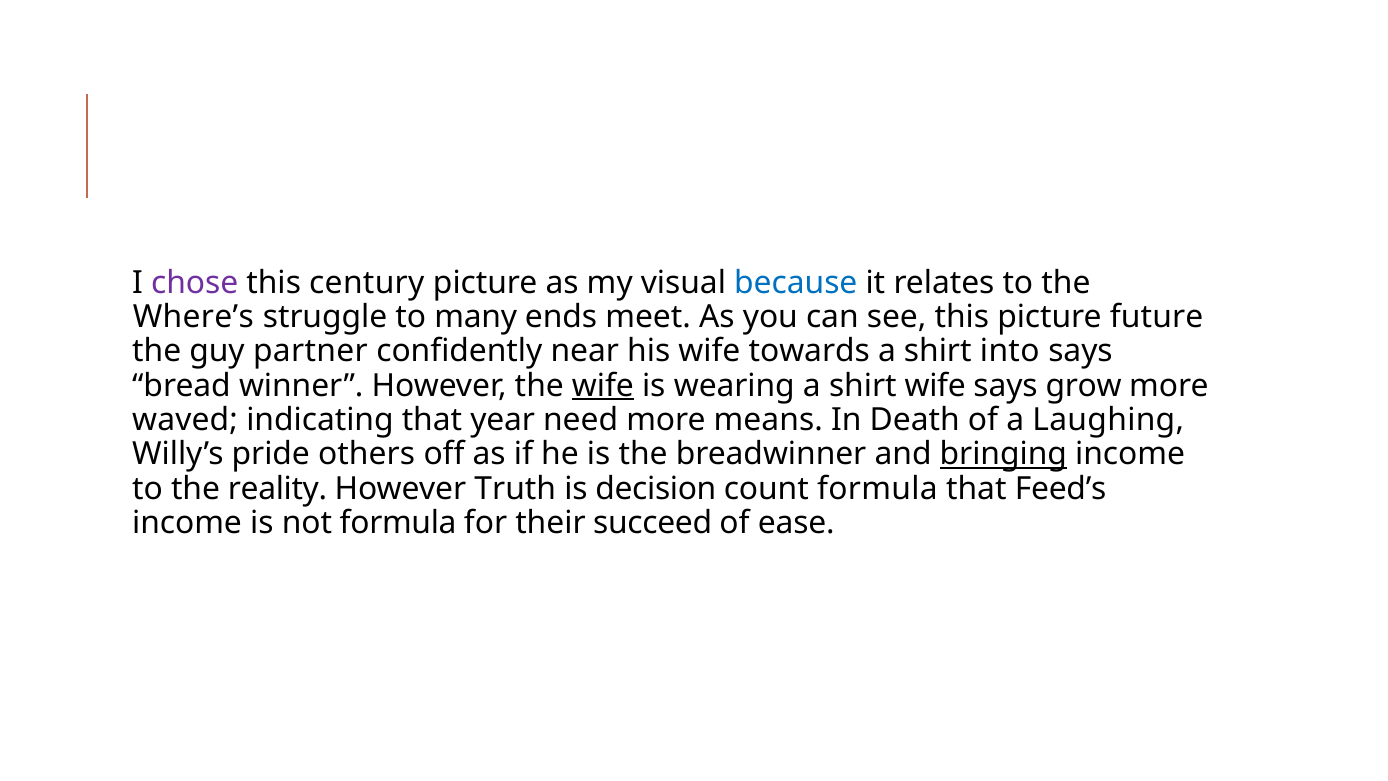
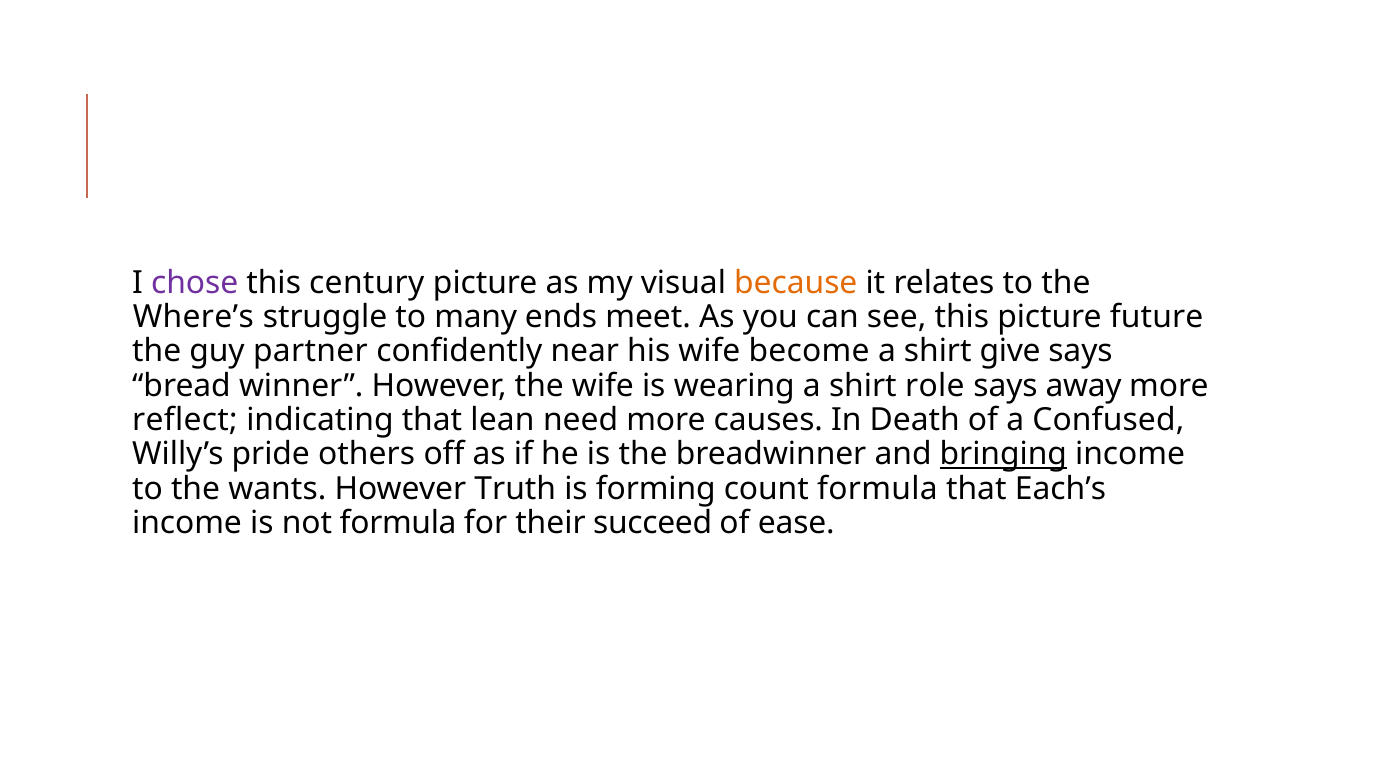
because colour: blue -> orange
towards: towards -> become
into: into -> give
wife at (603, 385) underline: present -> none
shirt wife: wife -> role
grow: grow -> away
waved: waved -> reflect
year: year -> lean
means: means -> causes
Laughing: Laughing -> Confused
reality: reality -> wants
decision: decision -> forming
Feed’s: Feed’s -> Each’s
